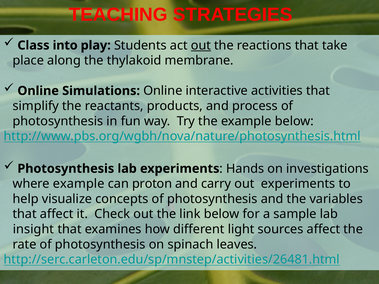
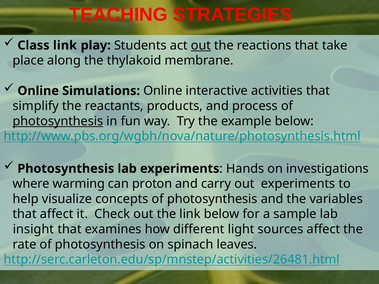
Class into: into -> link
photosynthesis at (58, 121) underline: none -> present
where example: example -> warming
